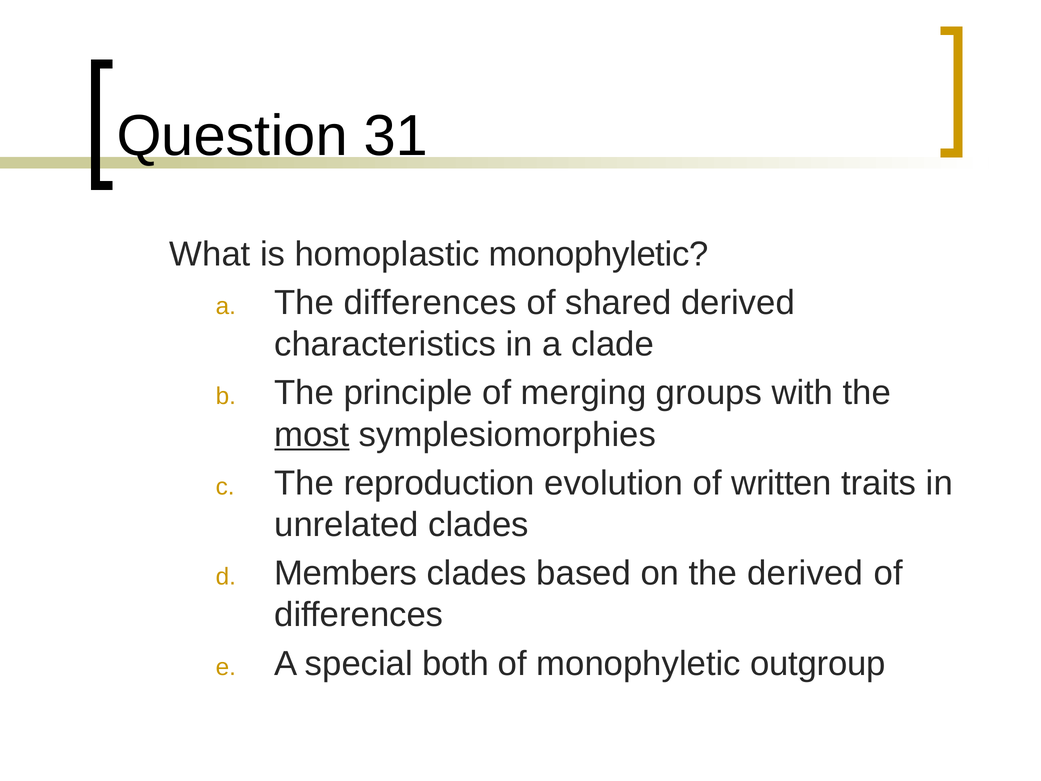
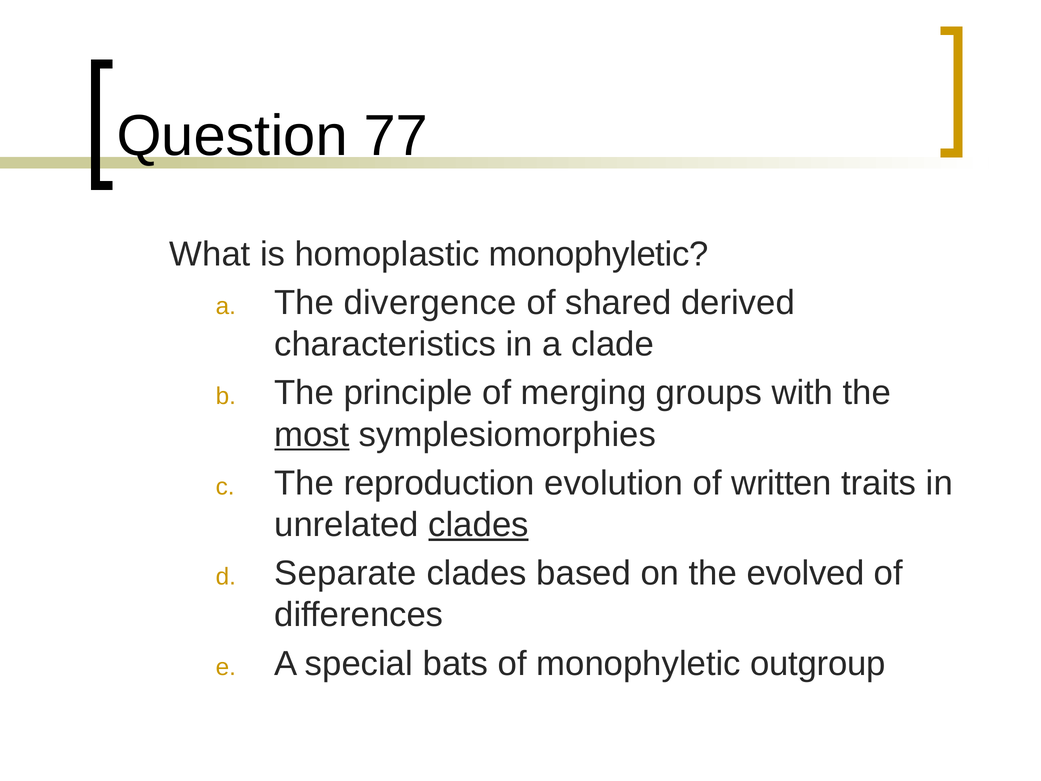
31: 31 -> 77
The differences: differences -> divergence
clades at (479, 525) underline: none -> present
Members: Members -> Separate
the derived: derived -> evolved
both: both -> bats
